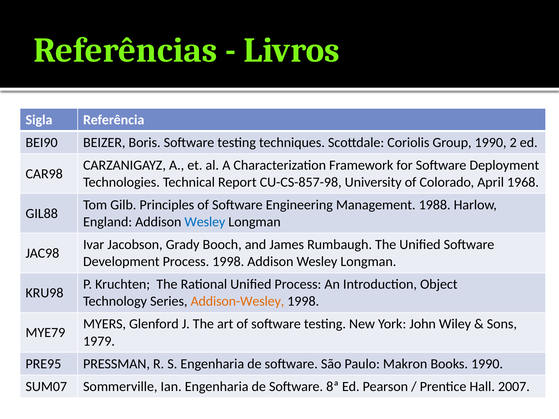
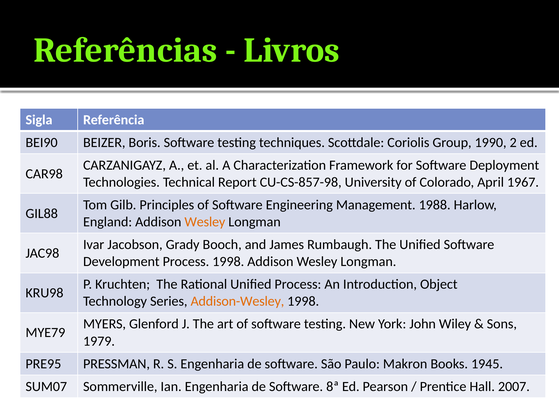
1968: 1968 -> 1967
Wesley at (205, 222) colour: blue -> orange
Books 1990: 1990 -> 1945
